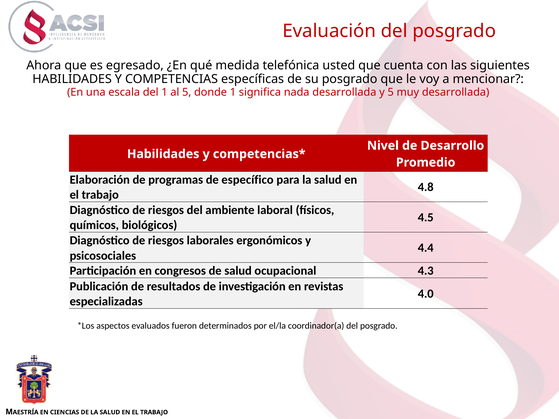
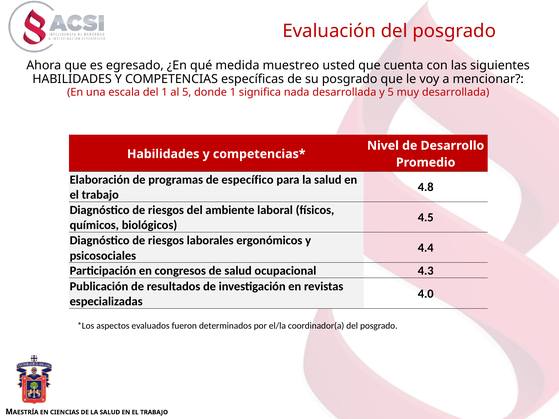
telefónica: telefónica -> muestreo
